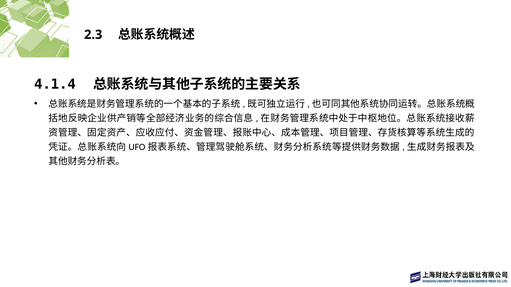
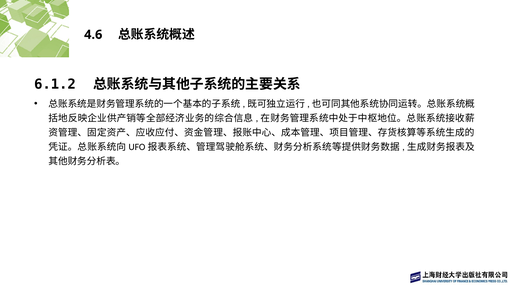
2.3: 2.3 -> 4.6
4.1.4: 4.1.4 -> 6.1.2
